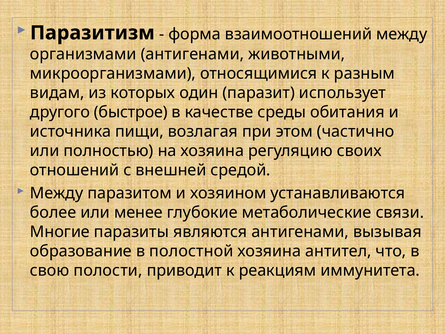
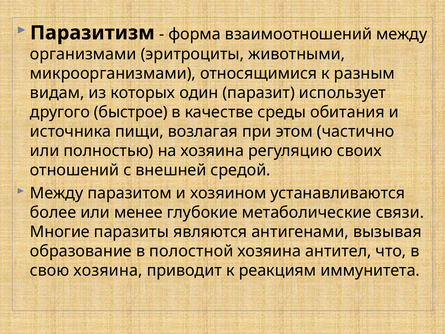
организмами антигенами: антигенами -> эритроциты
свою полости: полости -> хозяина
